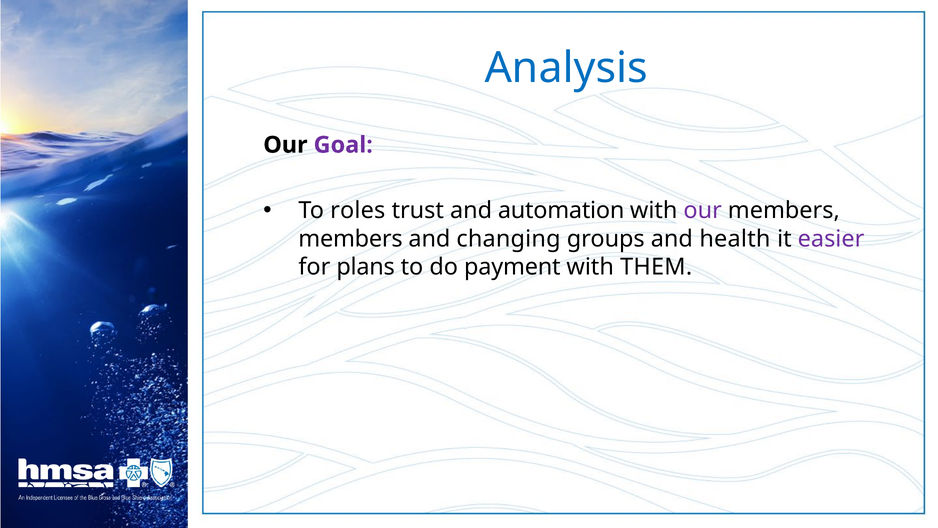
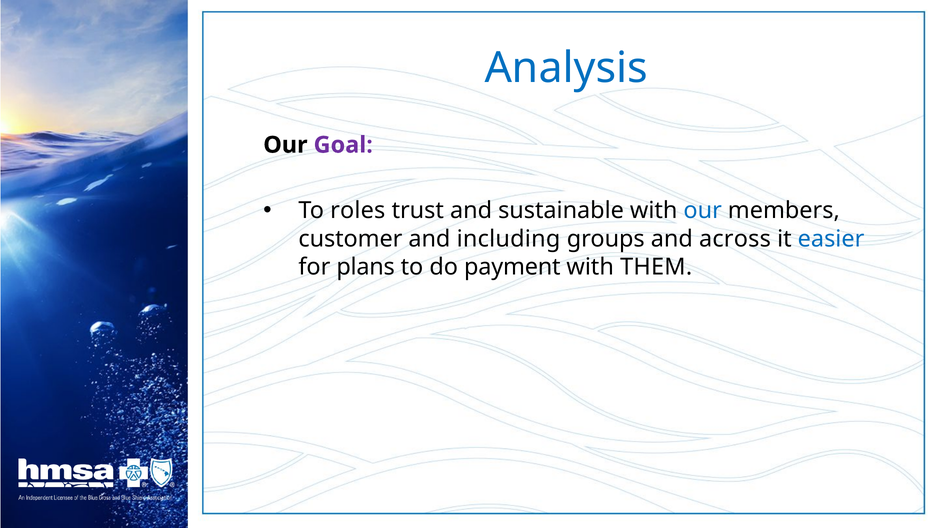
automation: automation -> sustainable
our at (703, 210) colour: purple -> blue
members at (350, 239): members -> customer
changing: changing -> including
health: health -> across
easier colour: purple -> blue
